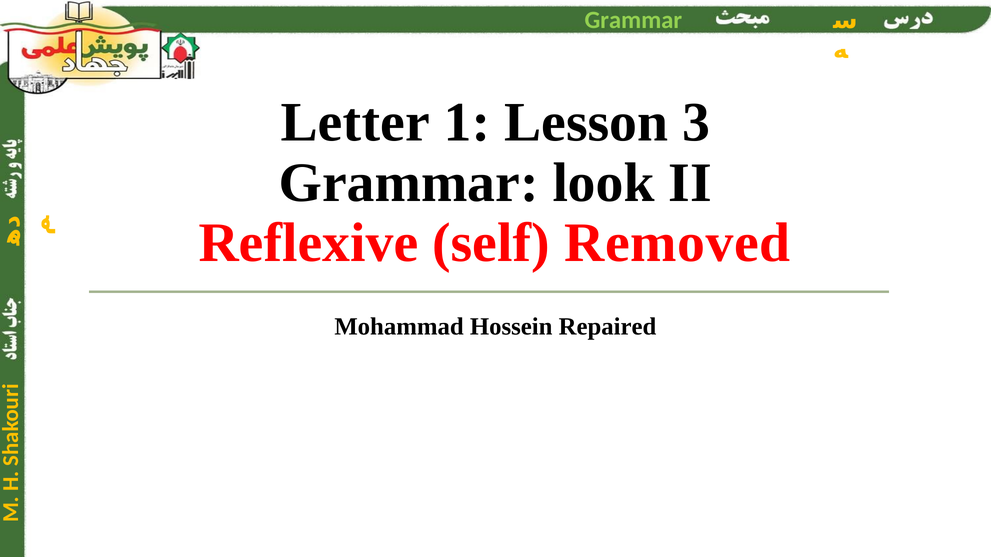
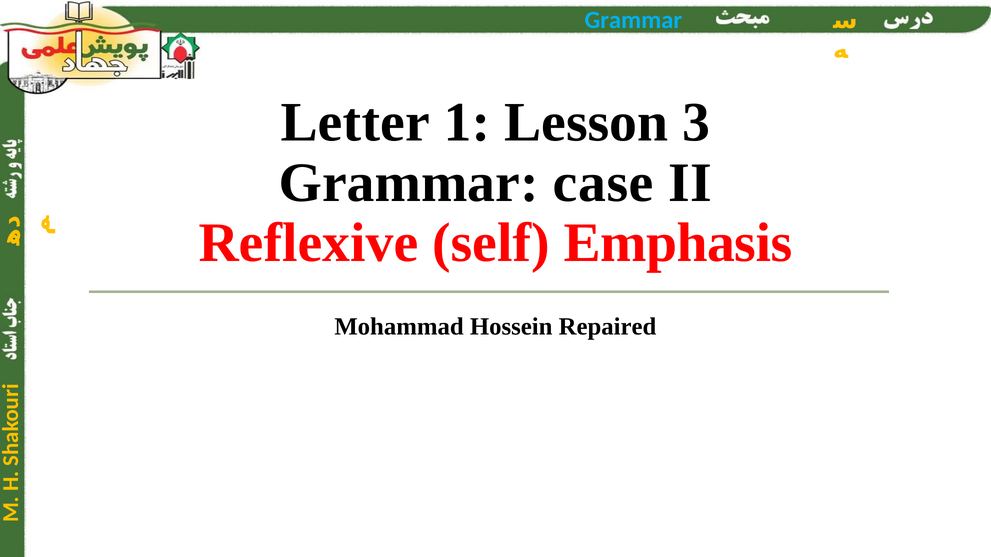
Grammar at (633, 20) colour: light green -> light blue
look: look -> case
Removed: Removed -> Emphasis
